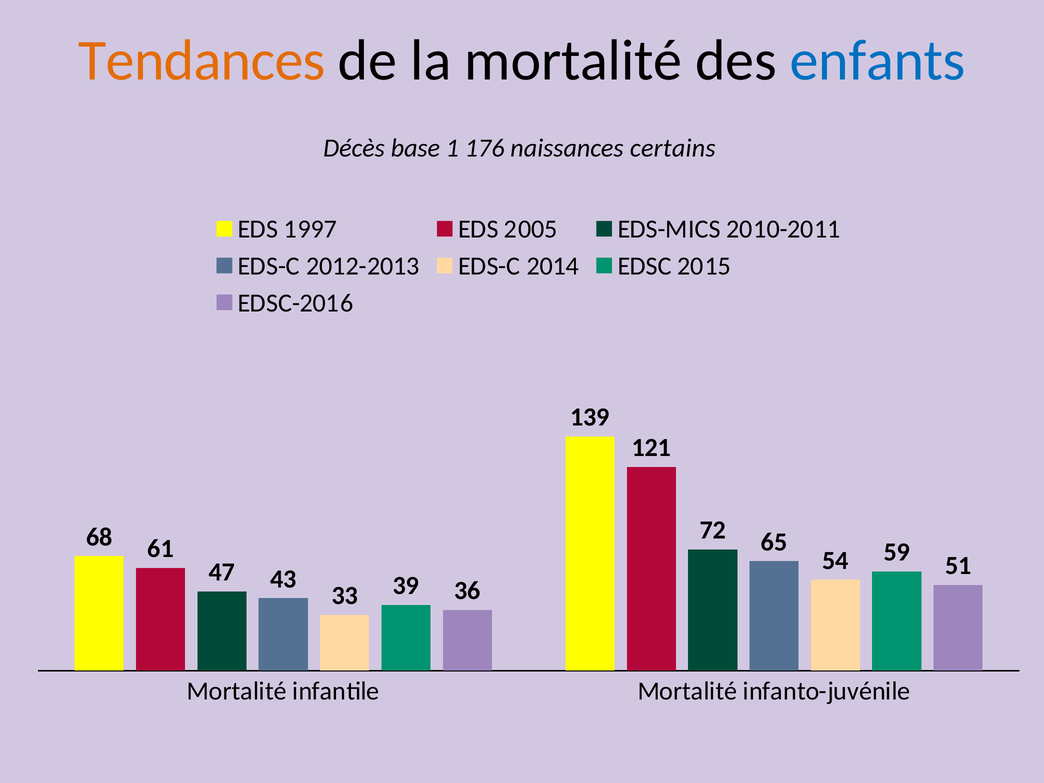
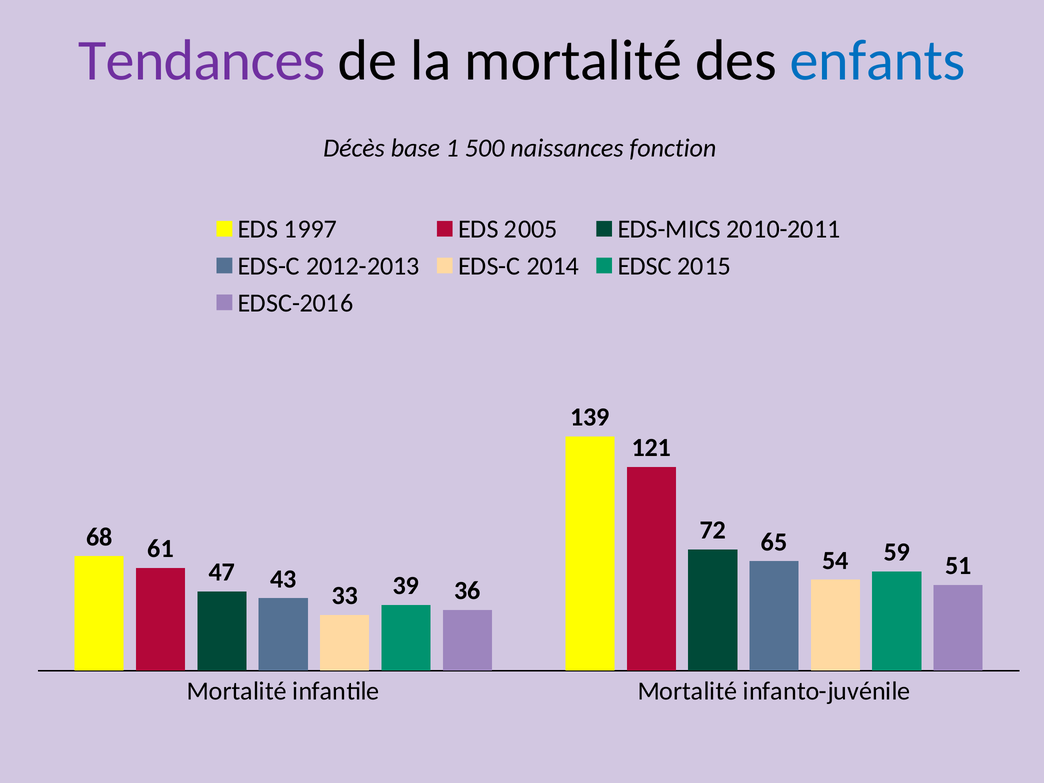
Tendances colour: orange -> purple
176: 176 -> 500
certains: certains -> fonction
